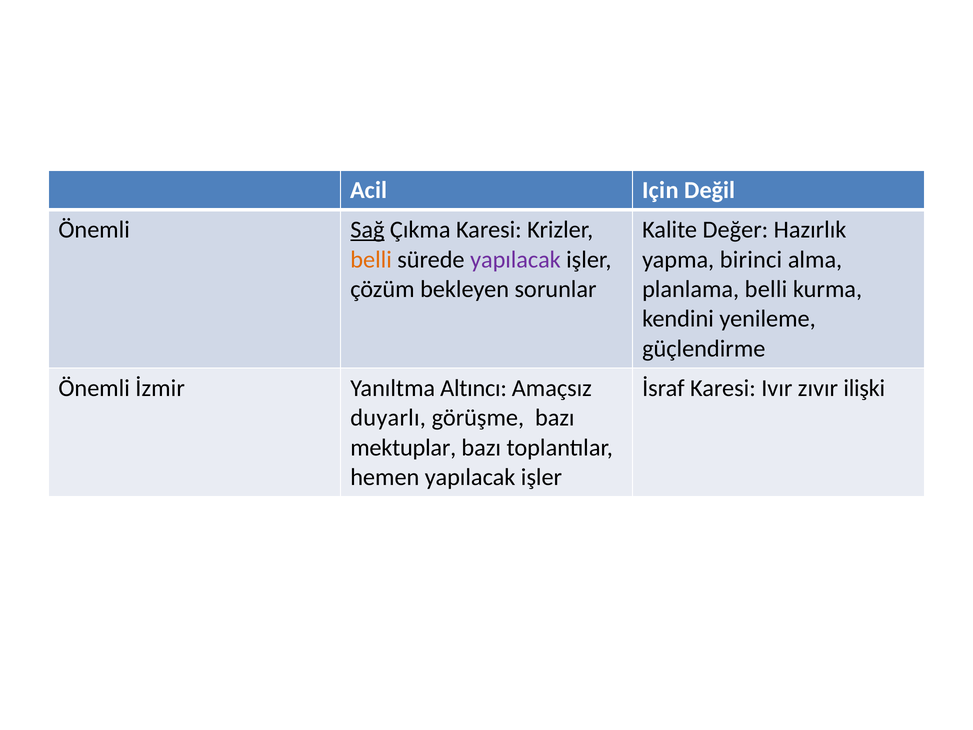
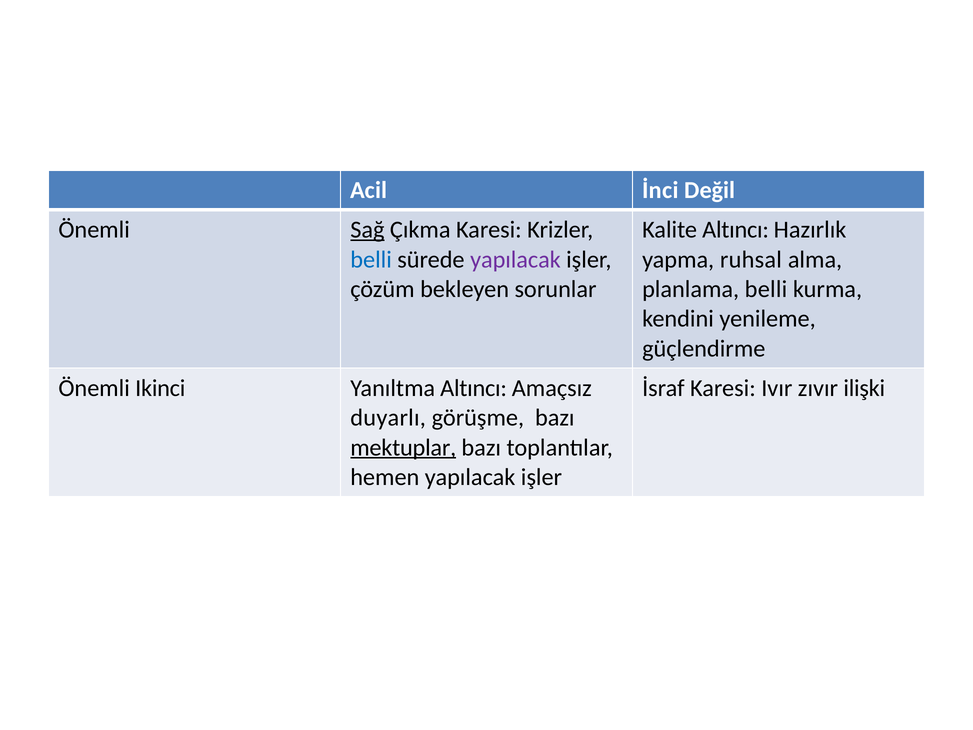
Için: Için -> İnci
Kalite Değer: Değer -> Altıncı
belli at (371, 259) colour: orange -> blue
birinci: birinci -> ruhsal
İzmir: İzmir -> Ikinci
mektuplar underline: none -> present
